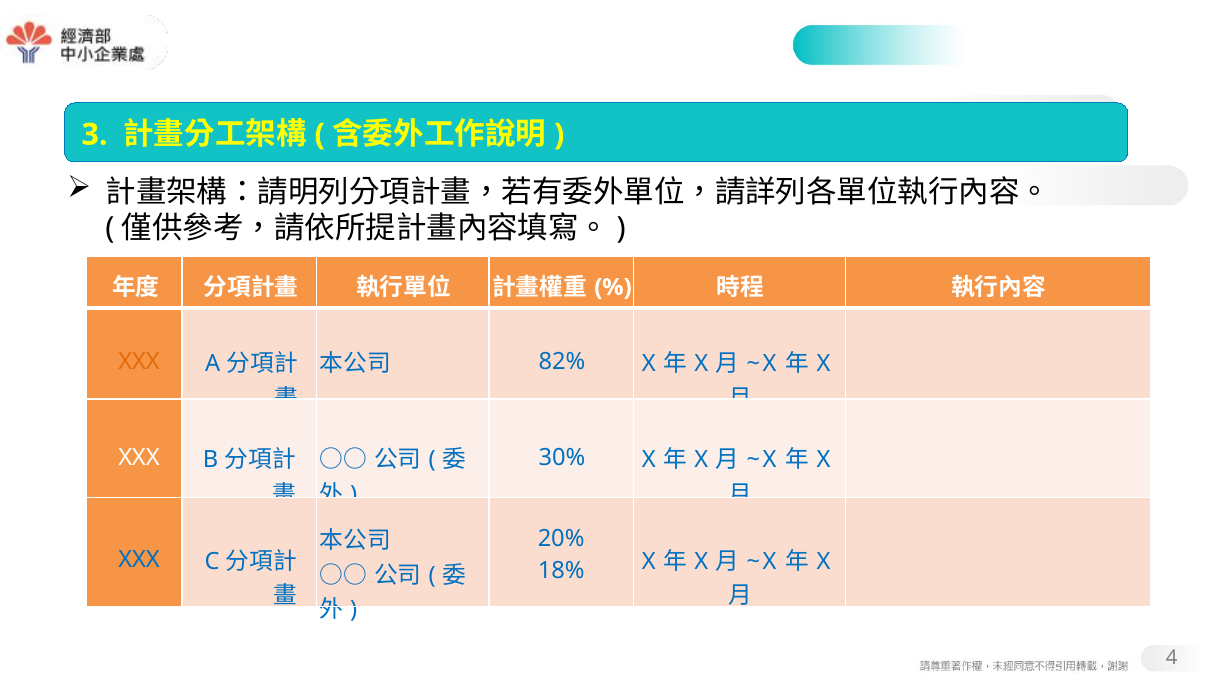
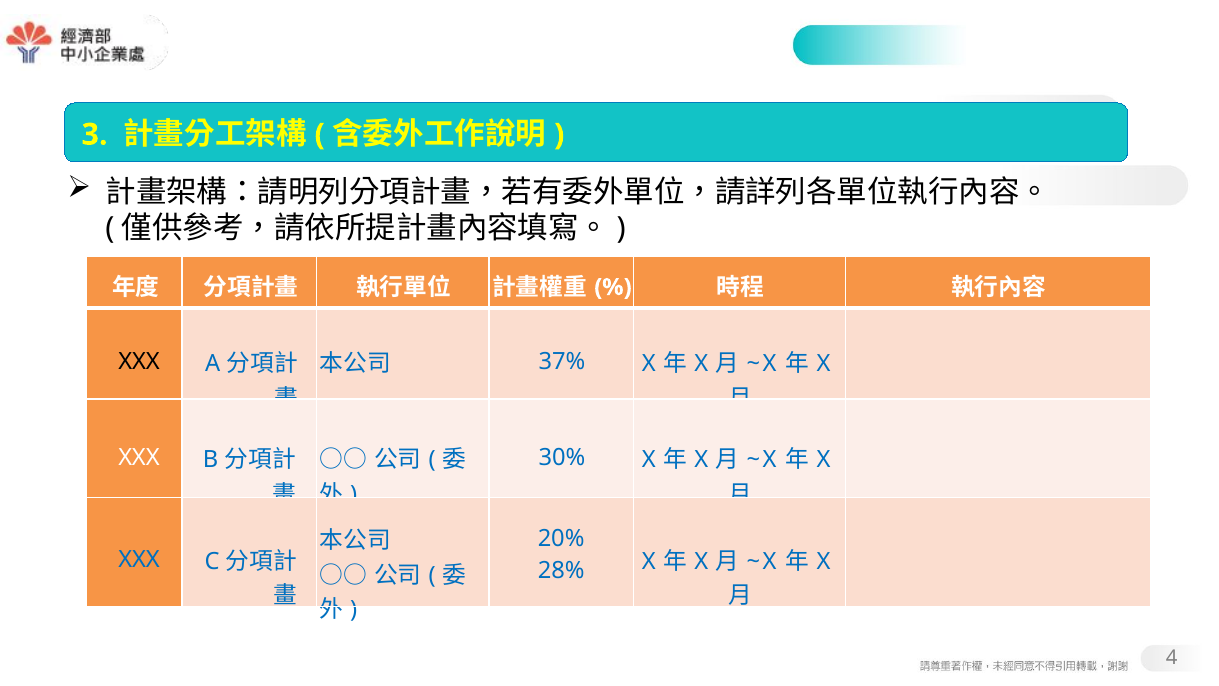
82%: 82% -> 37%
XXX at (139, 362) colour: orange -> black
18%: 18% -> 28%
